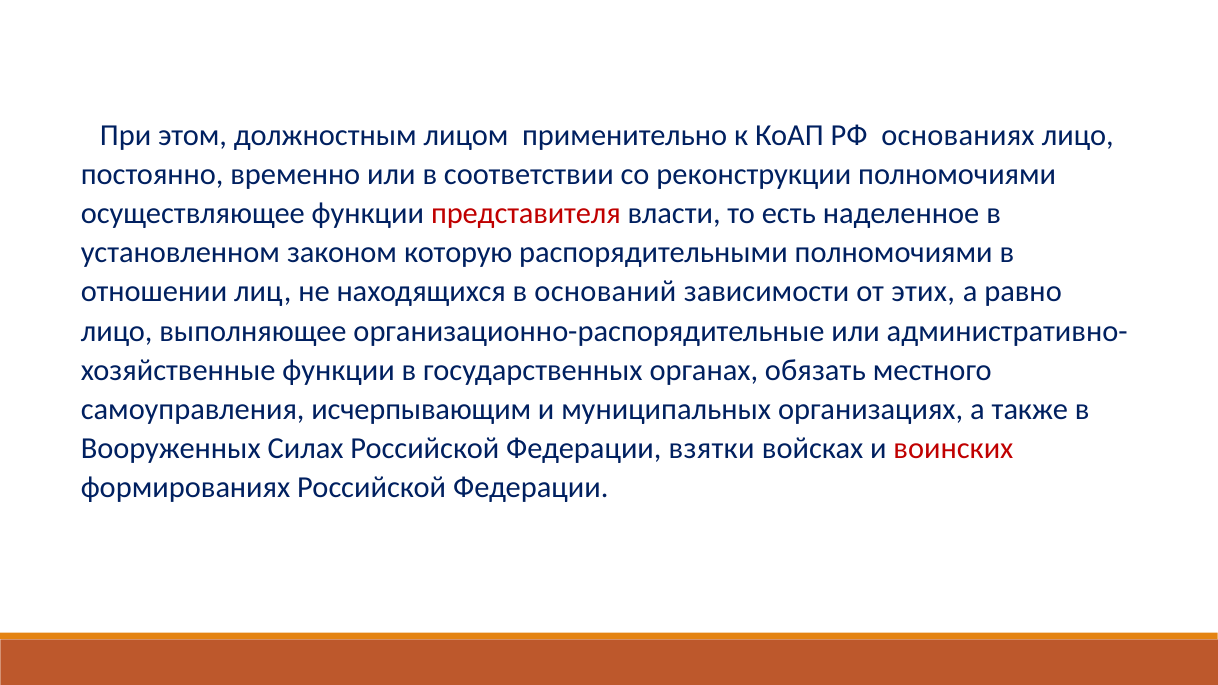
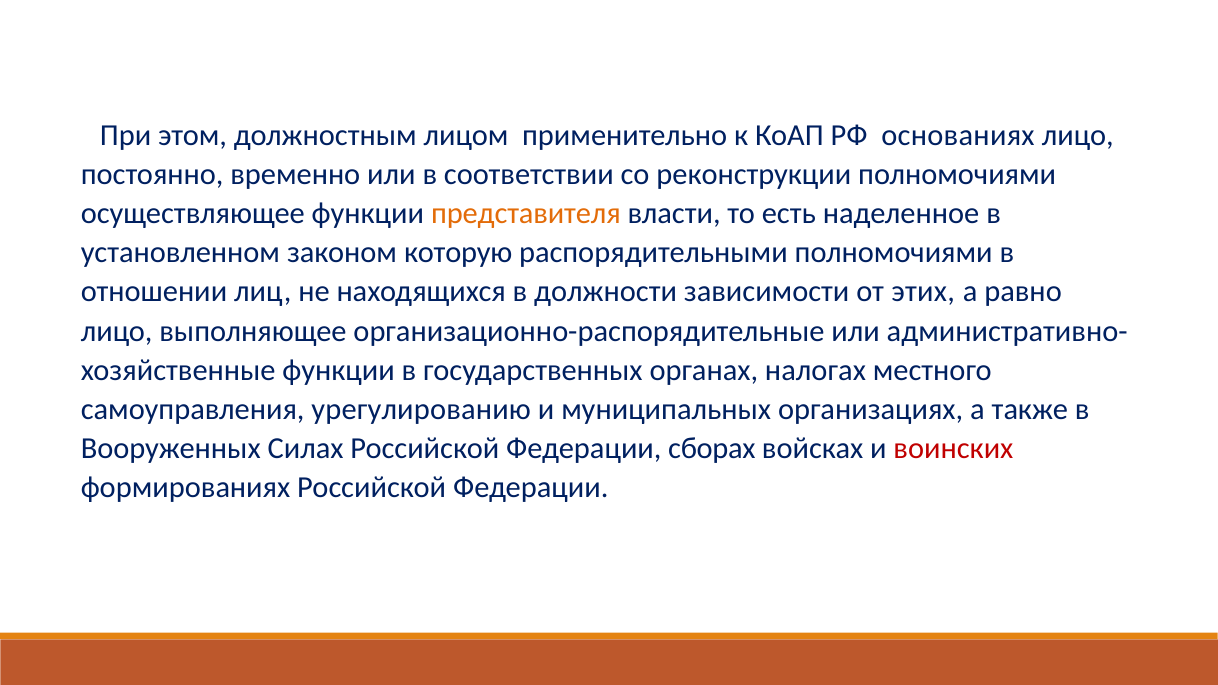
представителя colour: red -> orange
оснований: оснований -> должности
обязать: обязать -> налогах
исчерпывающим: исчерпывающим -> урегулированию
взятки: взятки -> сборах
